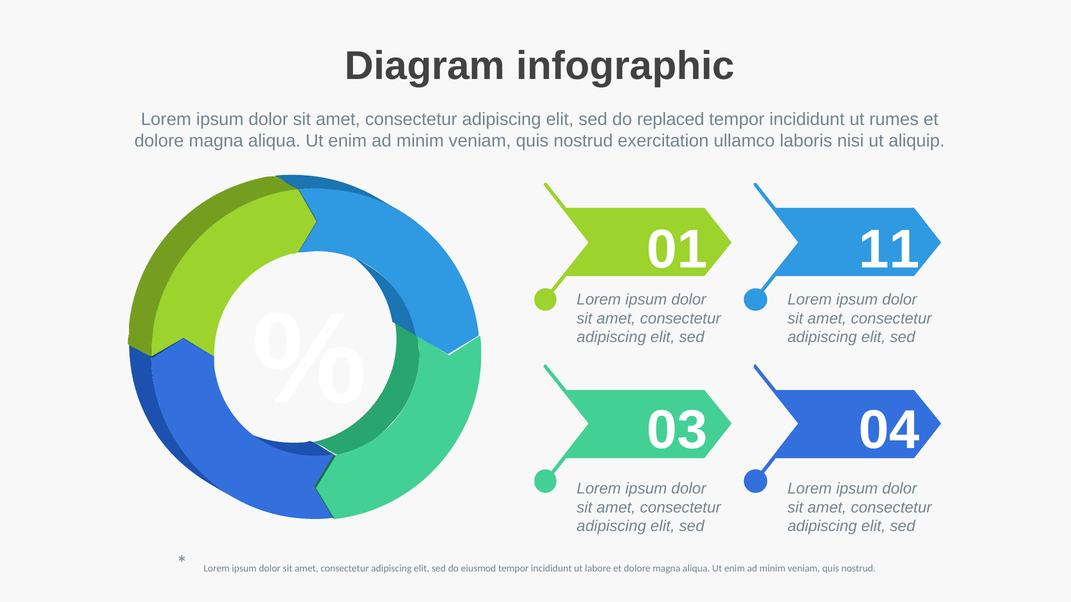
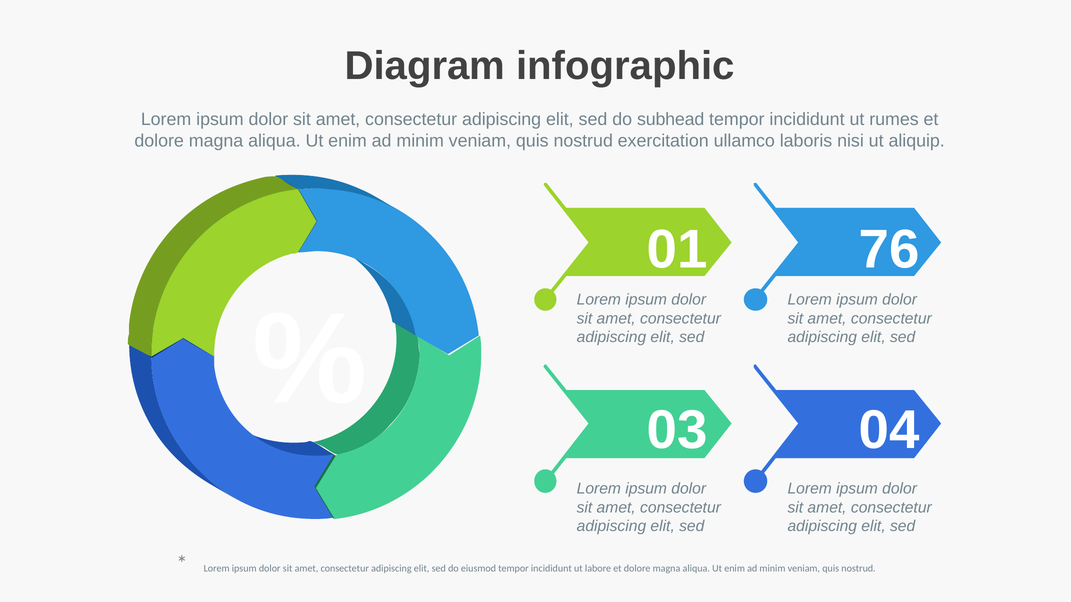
replaced: replaced -> subhead
11: 11 -> 76
